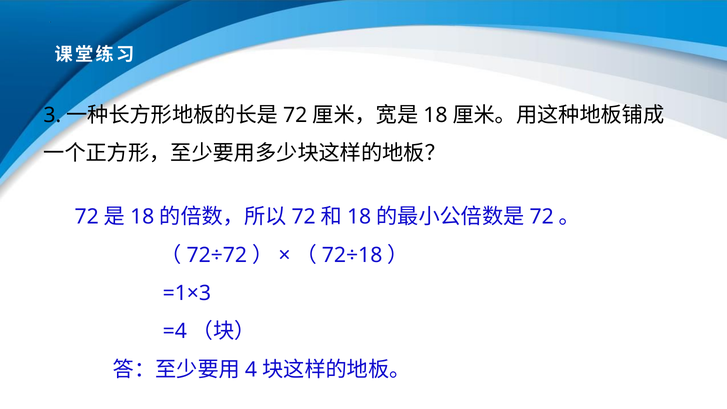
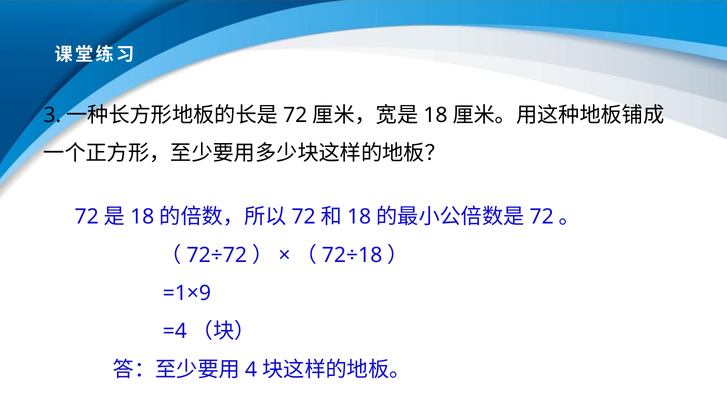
=1×3: =1×3 -> =1×9
